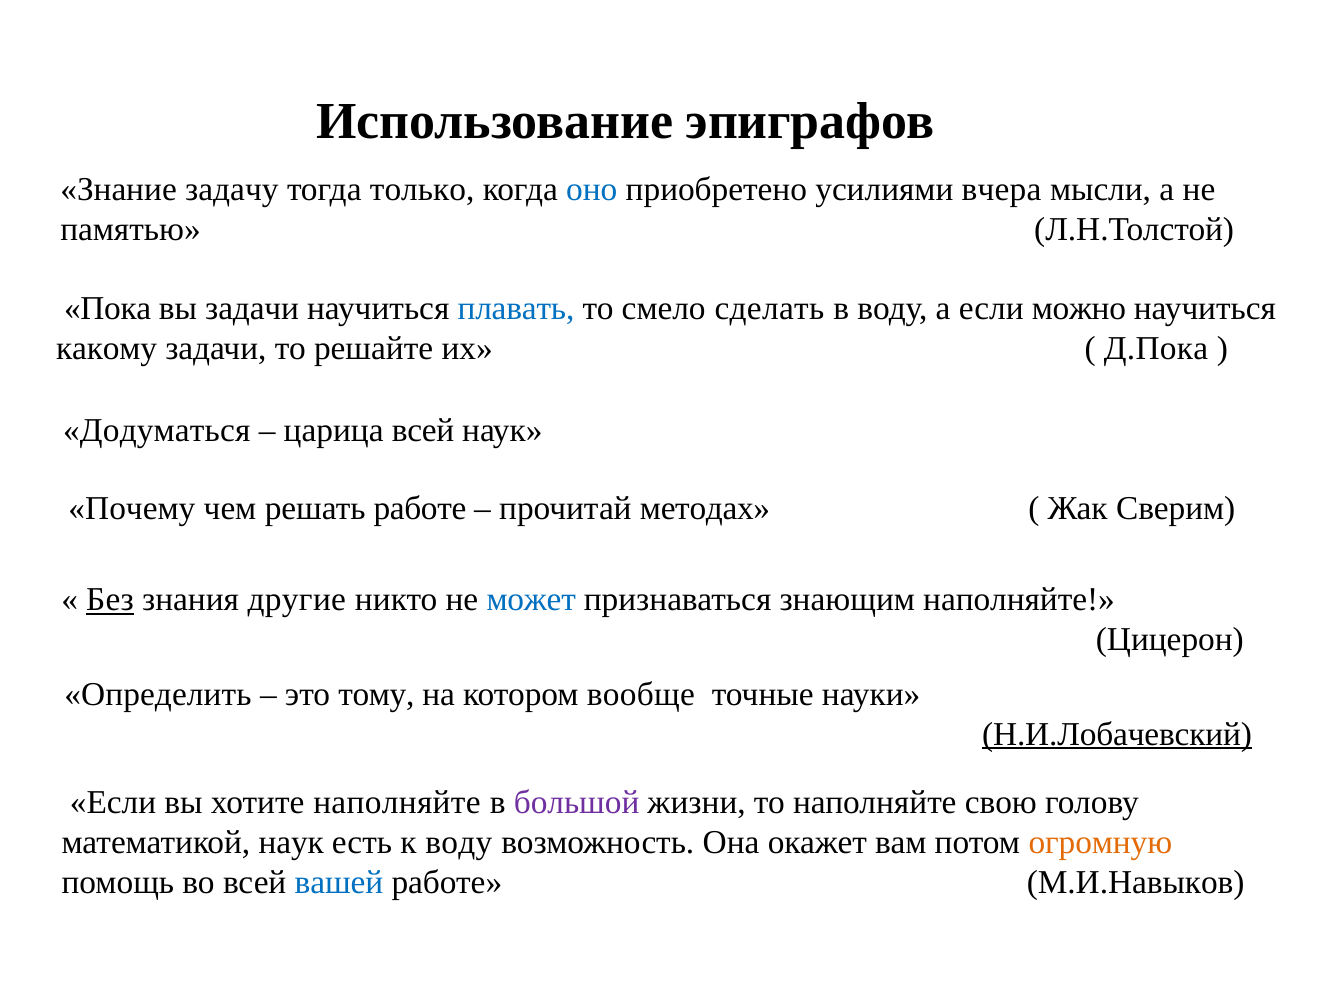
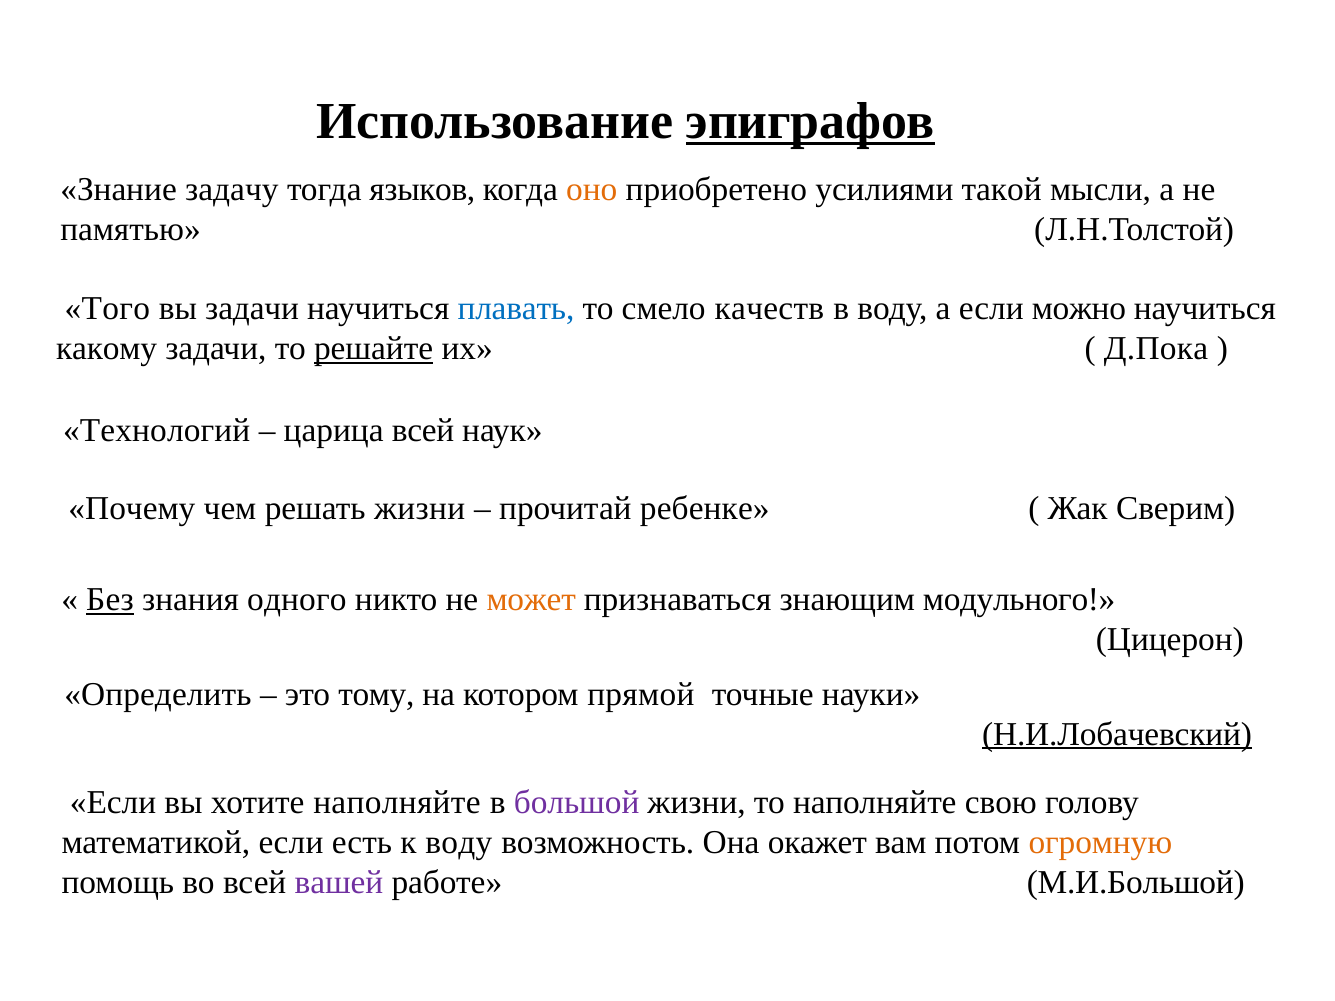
эпиграфов underline: none -> present
только: только -> языков
оно colour: blue -> orange
вчера: вчера -> такой
Пока: Пока -> Того
сделать: сделать -> качеств
решайте underline: none -> present
Додуматься: Додуматься -> Технологий
решать работе: работе -> жизни
методах: методах -> ребенке
другие: другие -> одного
может colour: blue -> orange
знающим наполняйте: наполняйте -> модульного
вообще: вообще -> прямой
математикой наук: наук -> если
вашей colour: blue -> purple
М.И.Навыков: М.И.Навыков -> М.И.Большой
